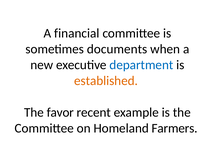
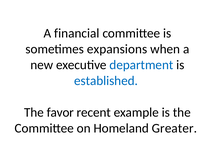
documents: documents -> expansions
established colour: orange -> blue
Farmers: Farmers -> Greater
